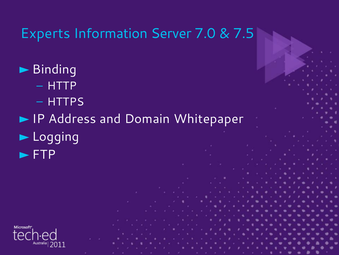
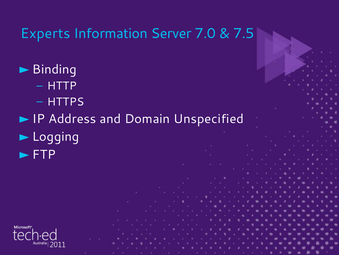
Whitepaper: Whitepaper -> Unspecified
